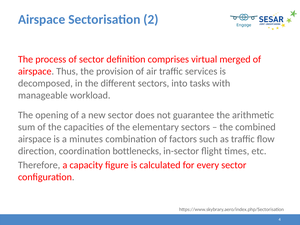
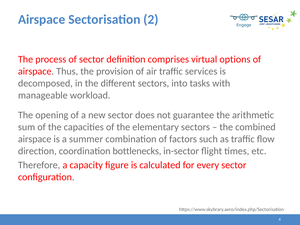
merged: merged -> options
minutes: minutes -> summer
